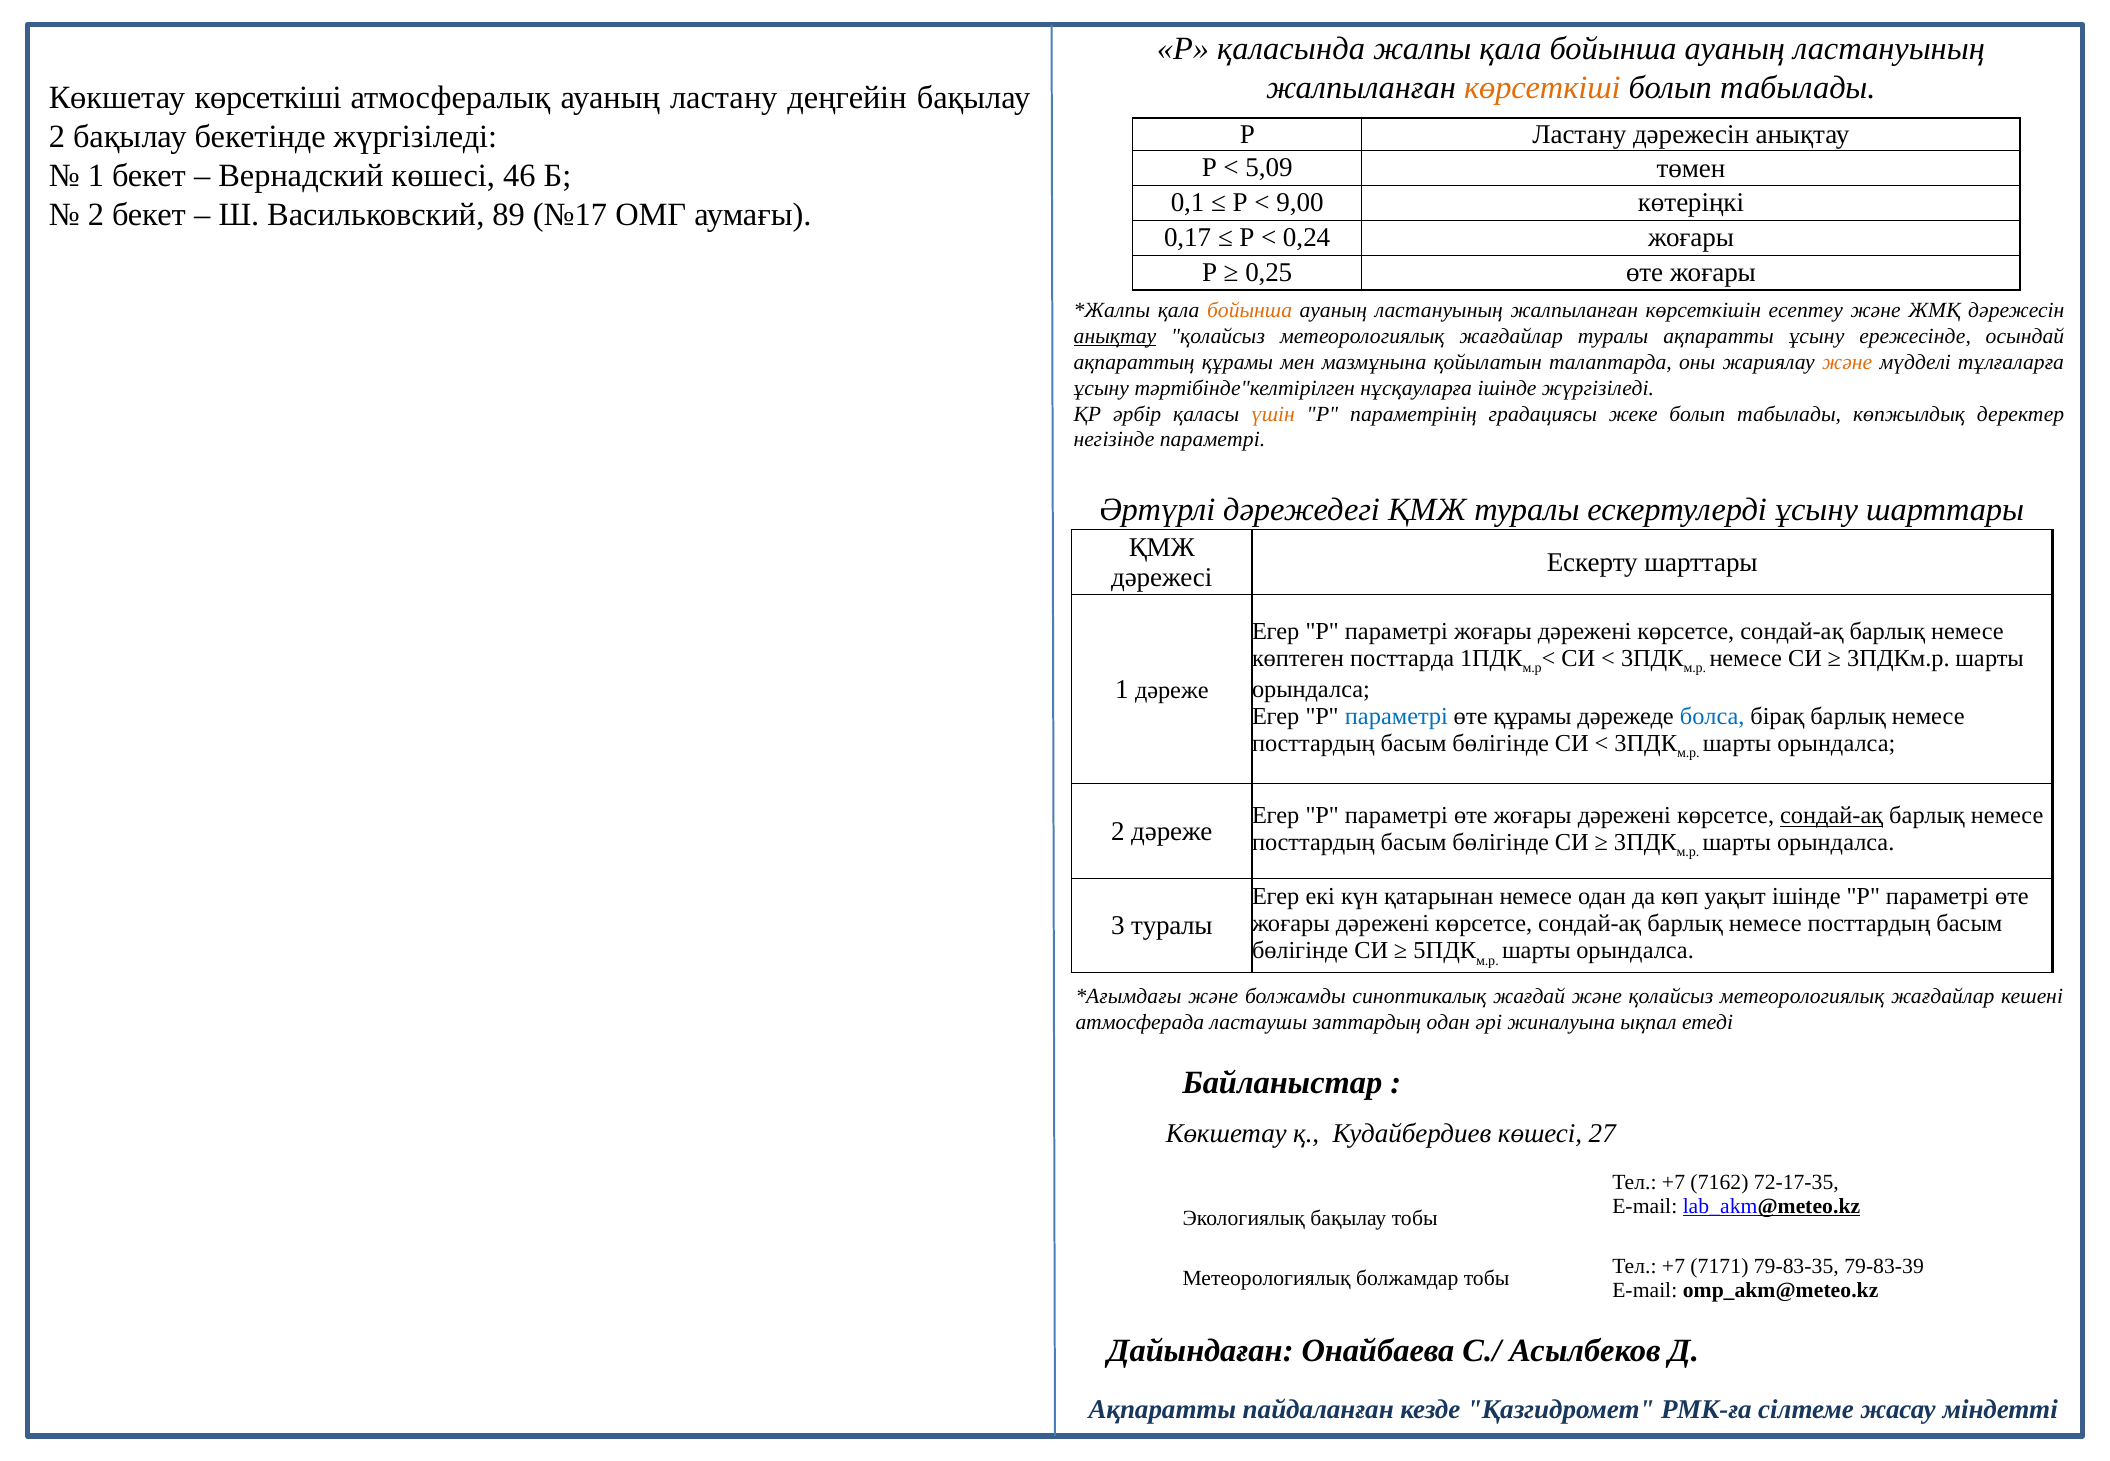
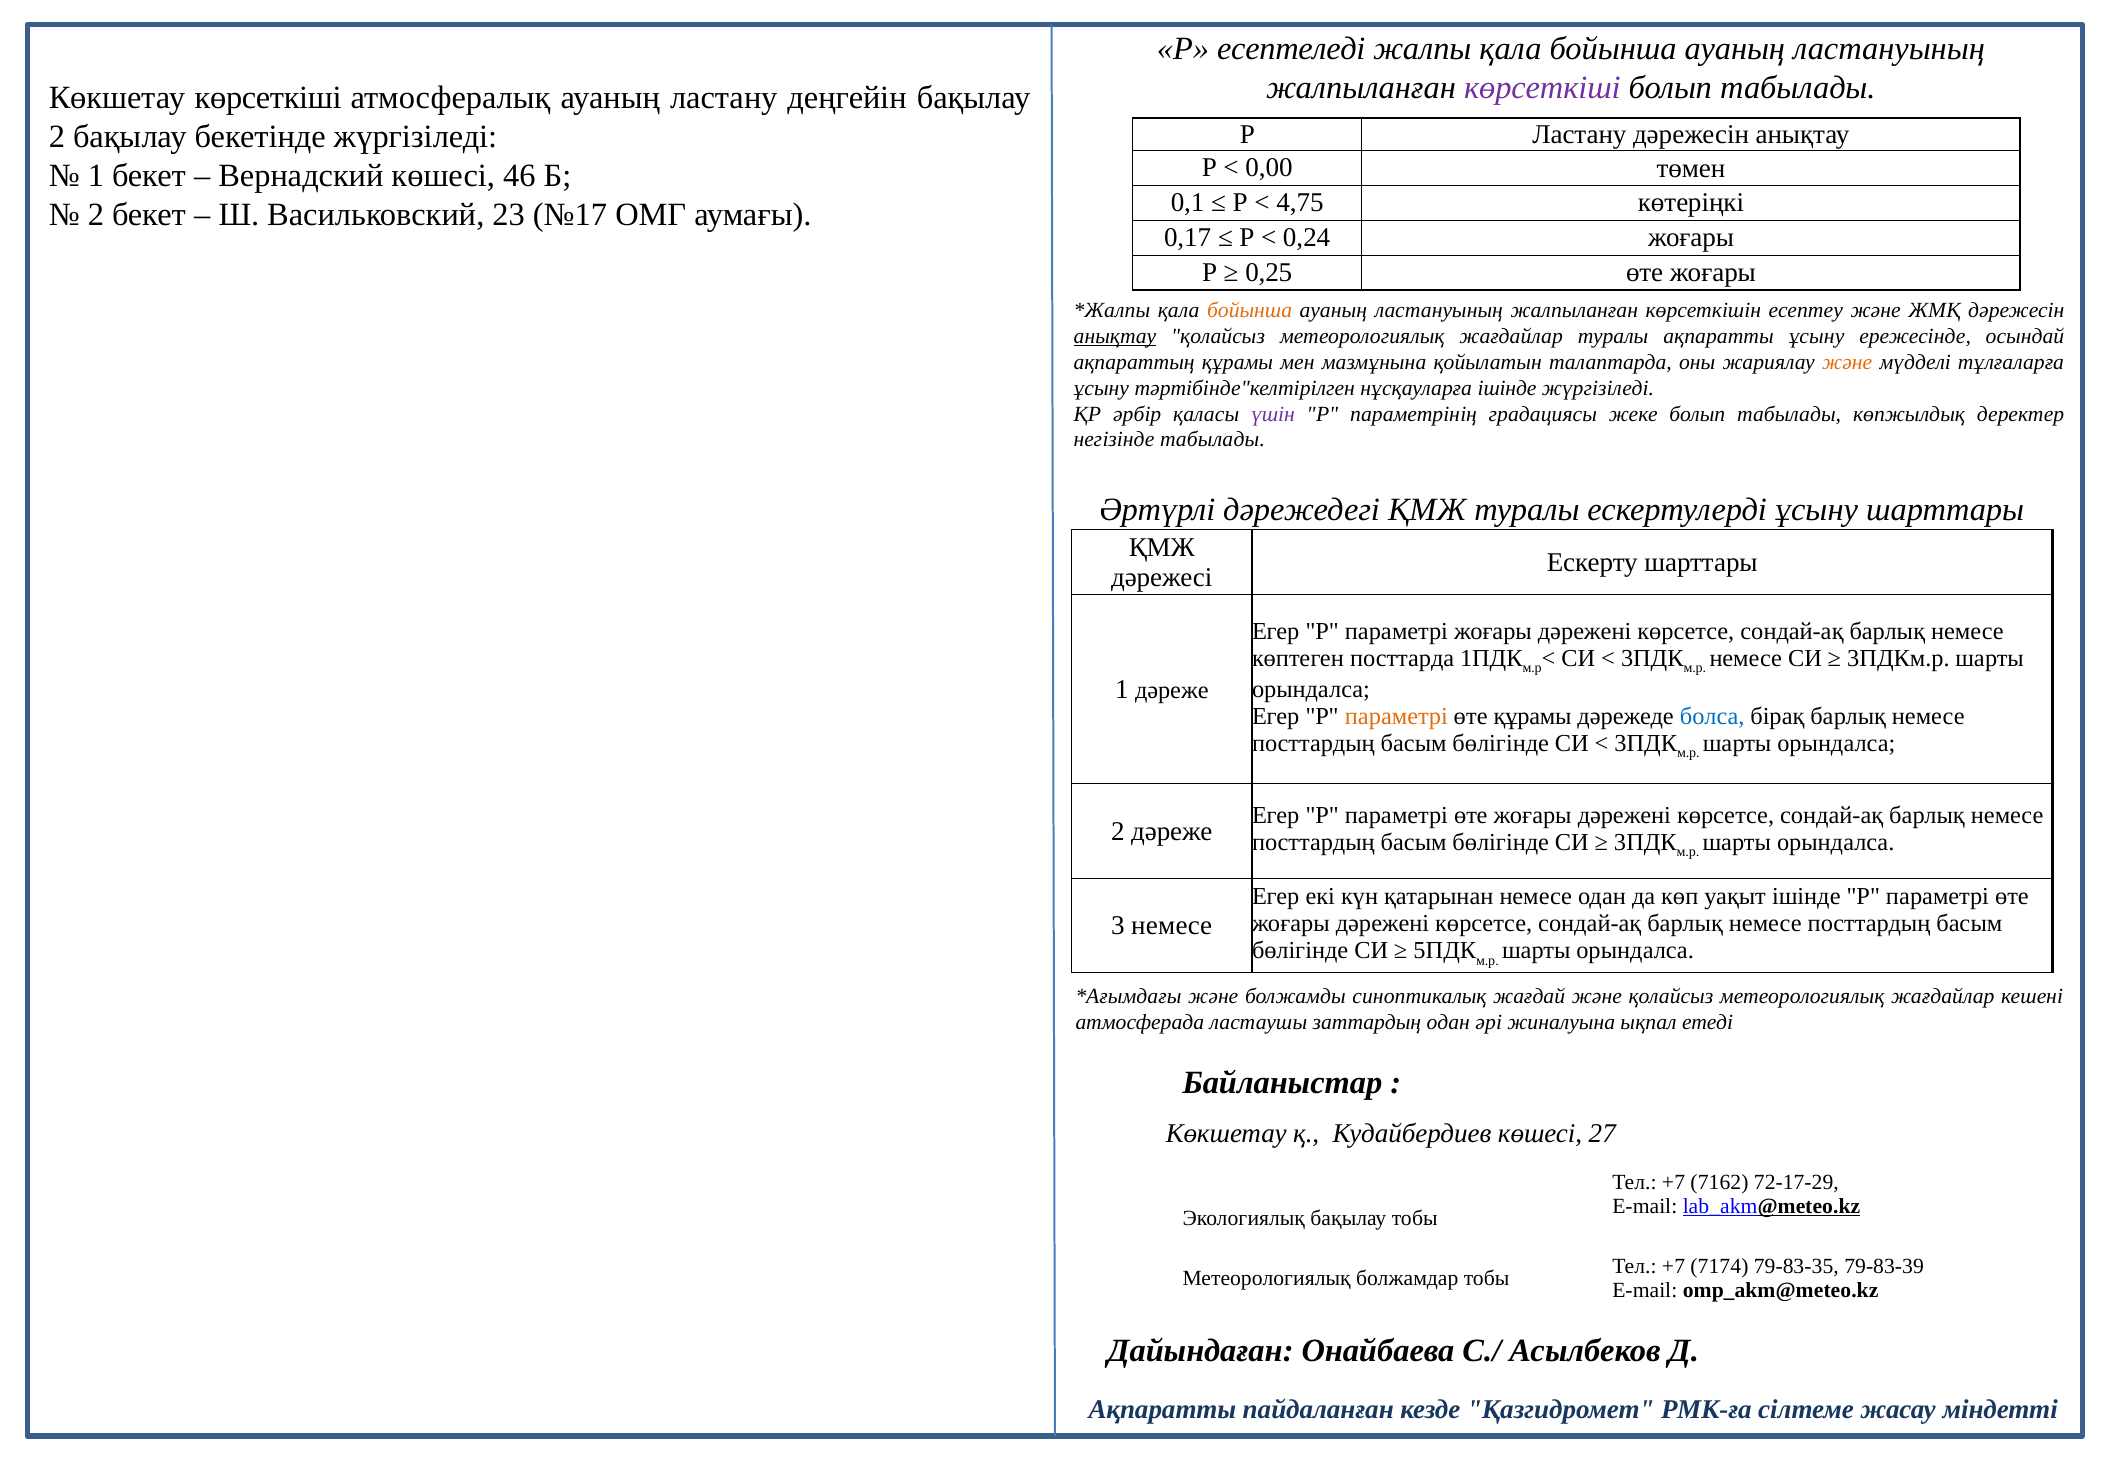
қаласында: қаласында -> есептеледі
көрсеткіші at (1542, 87) colour: orange -> purple
5,09: 5,09 -> 0,00
9,00: 9,00 -> 4,75
89: 89 -> 23
үшін colour: orange -> purple
негізінде параметрі: параметрі -> табылады
параметрі at (1396, 716) colour: blue -> orange
сондай-ақ at (1832, 816) underline: present -> none
3 туралы: туралы -> немесе
72-17-35: 72-17-35 -> 72-17-29
7171: 7171 -> 7174
